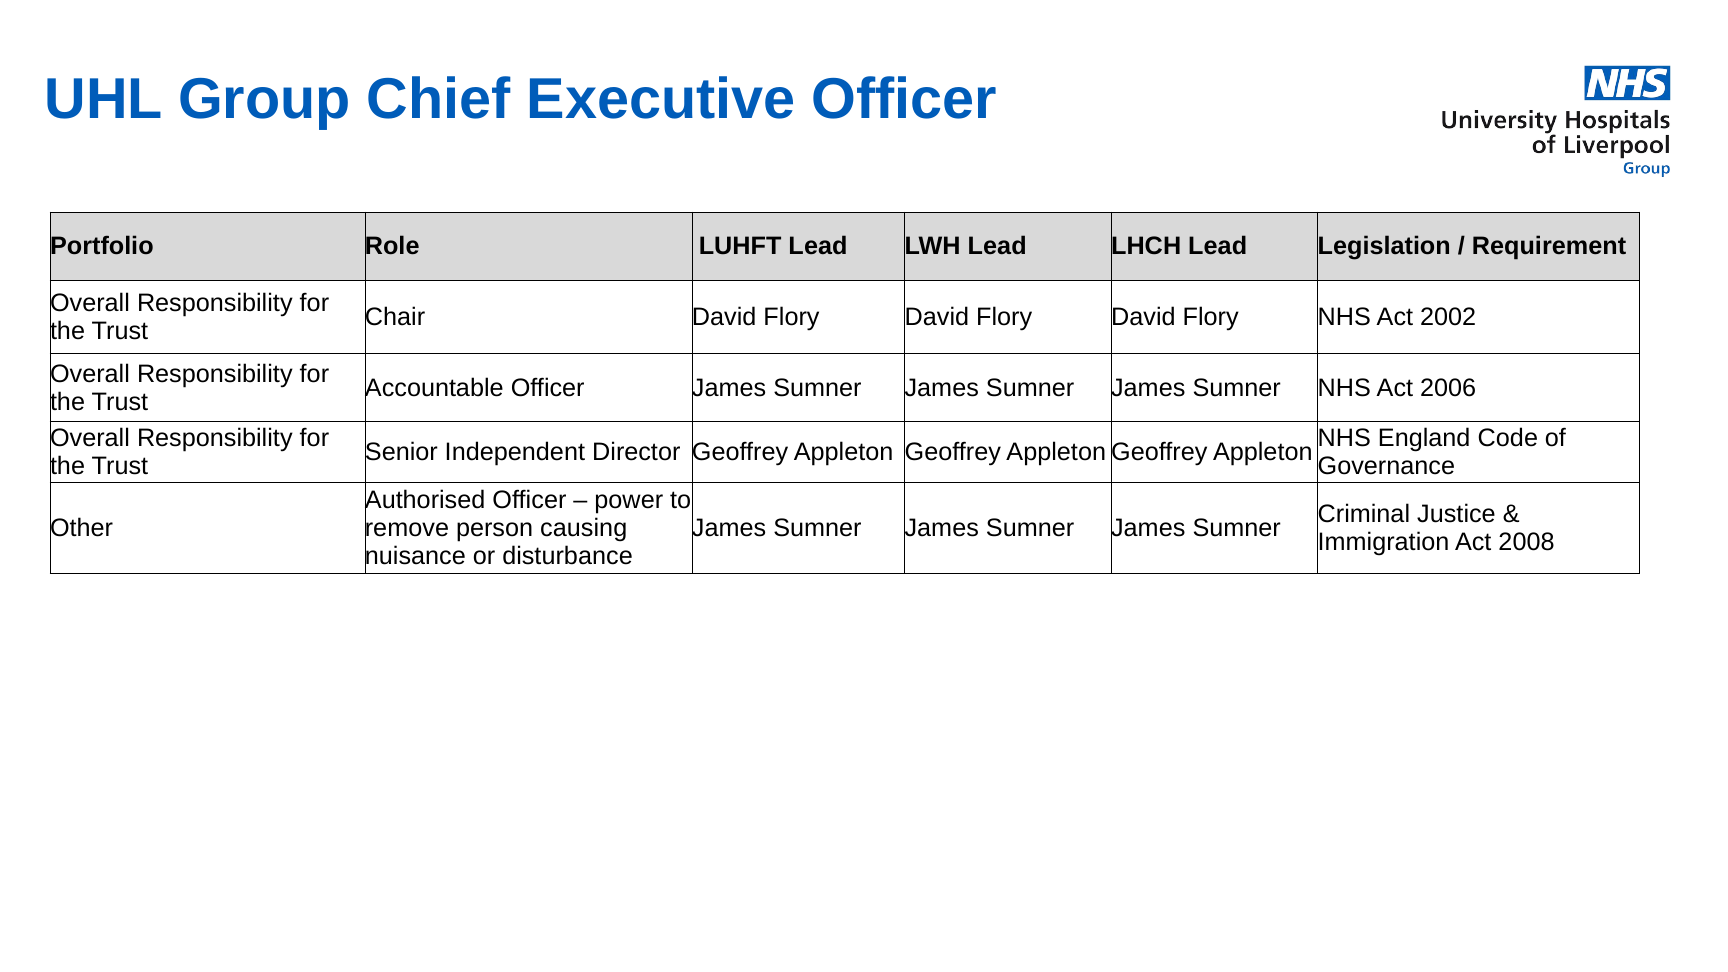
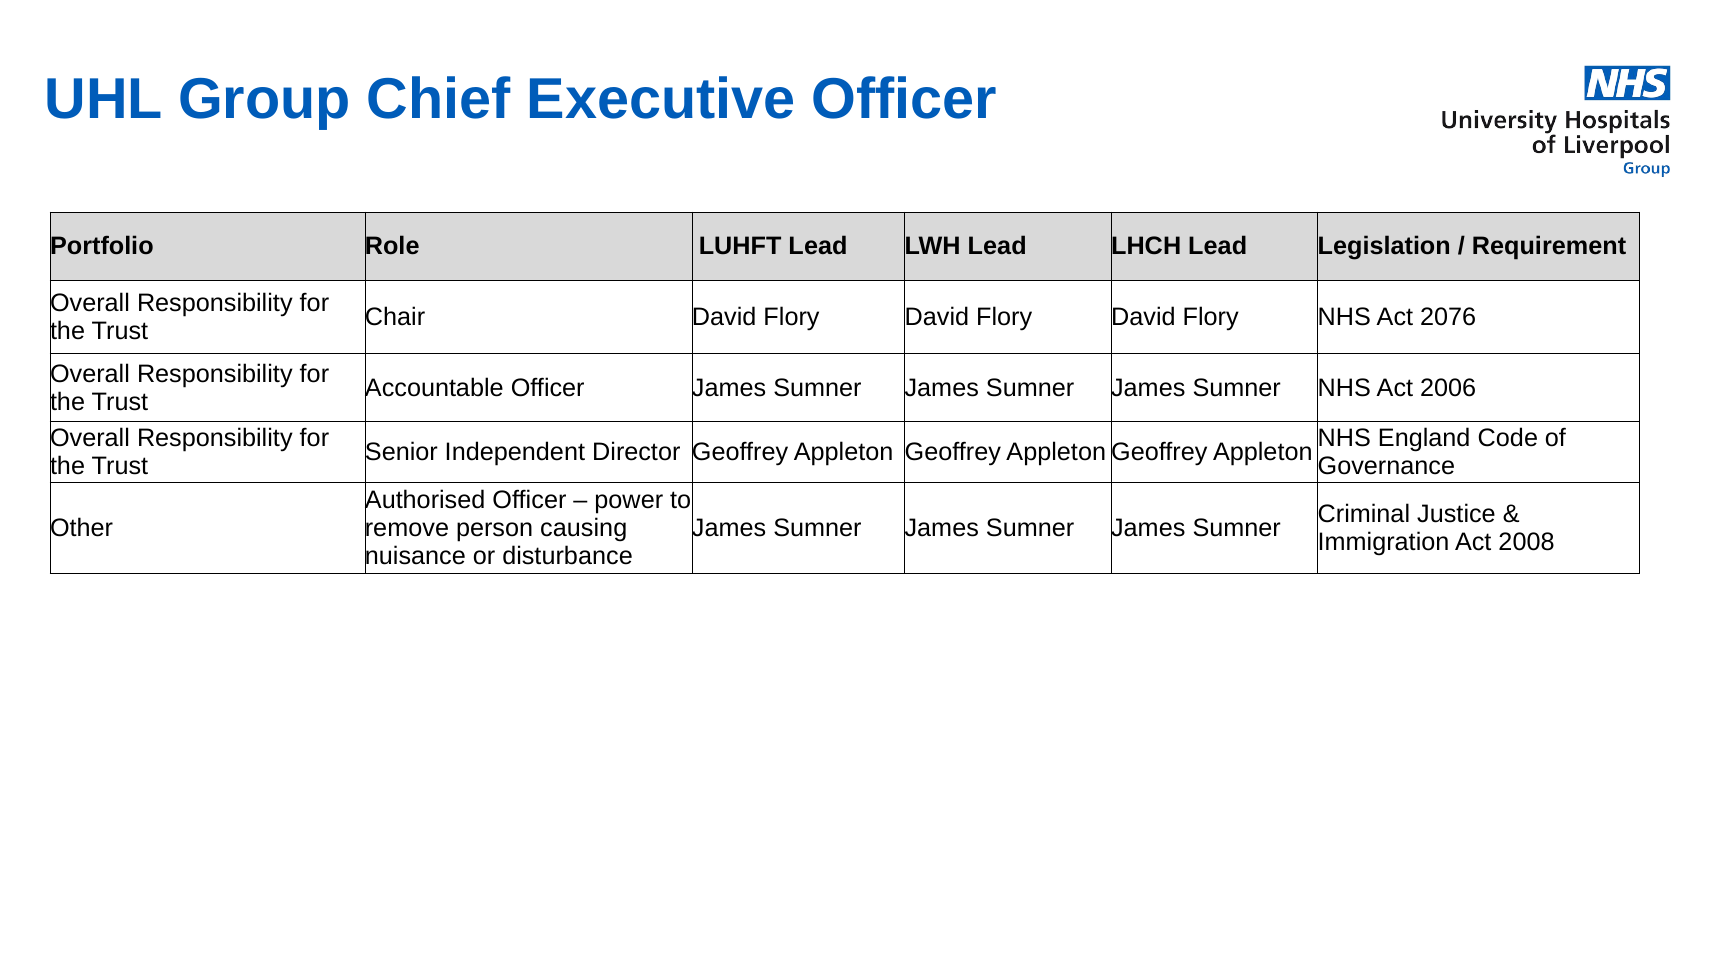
2002: 2002 -> 2076
